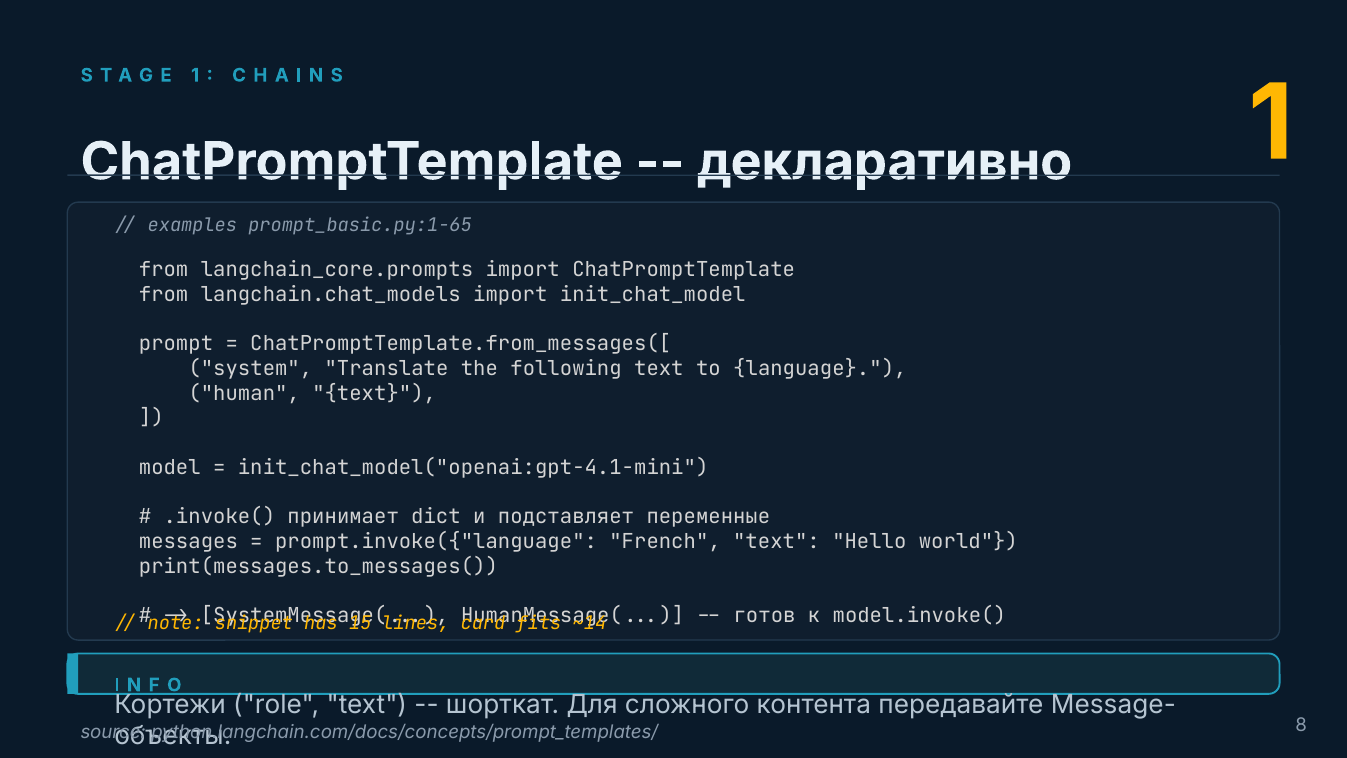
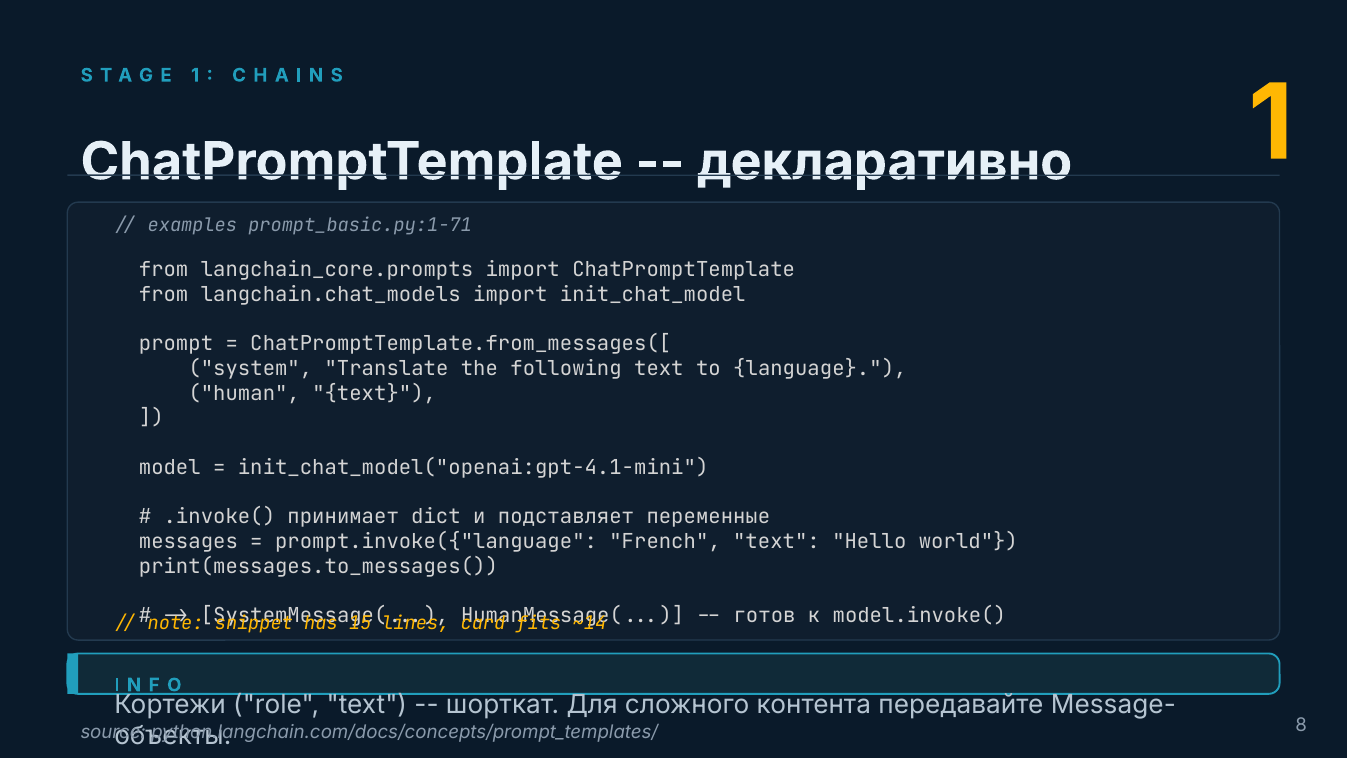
examples/prompt_basic.py:1-65: examples/prompt_basic.py:1-65 -> examples/prompt_basic.py:1-71
